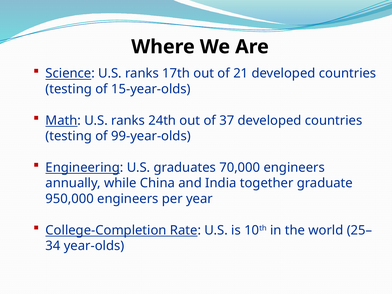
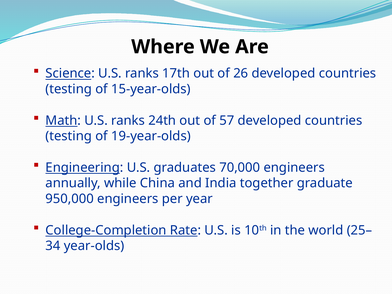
21: 21 -> 26
37: 37 -> 57
99-year-olds: 99-year-olds -> 19-year-olds
